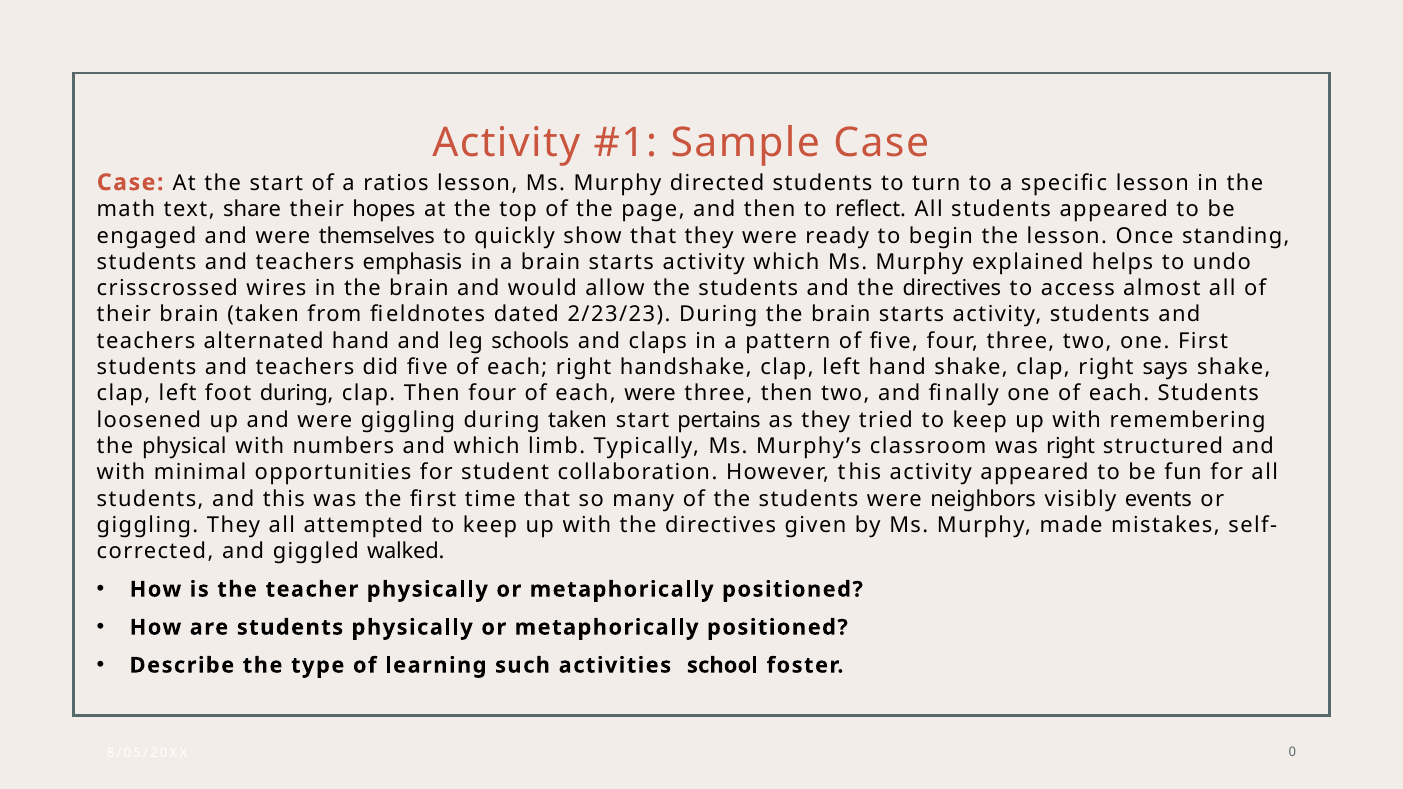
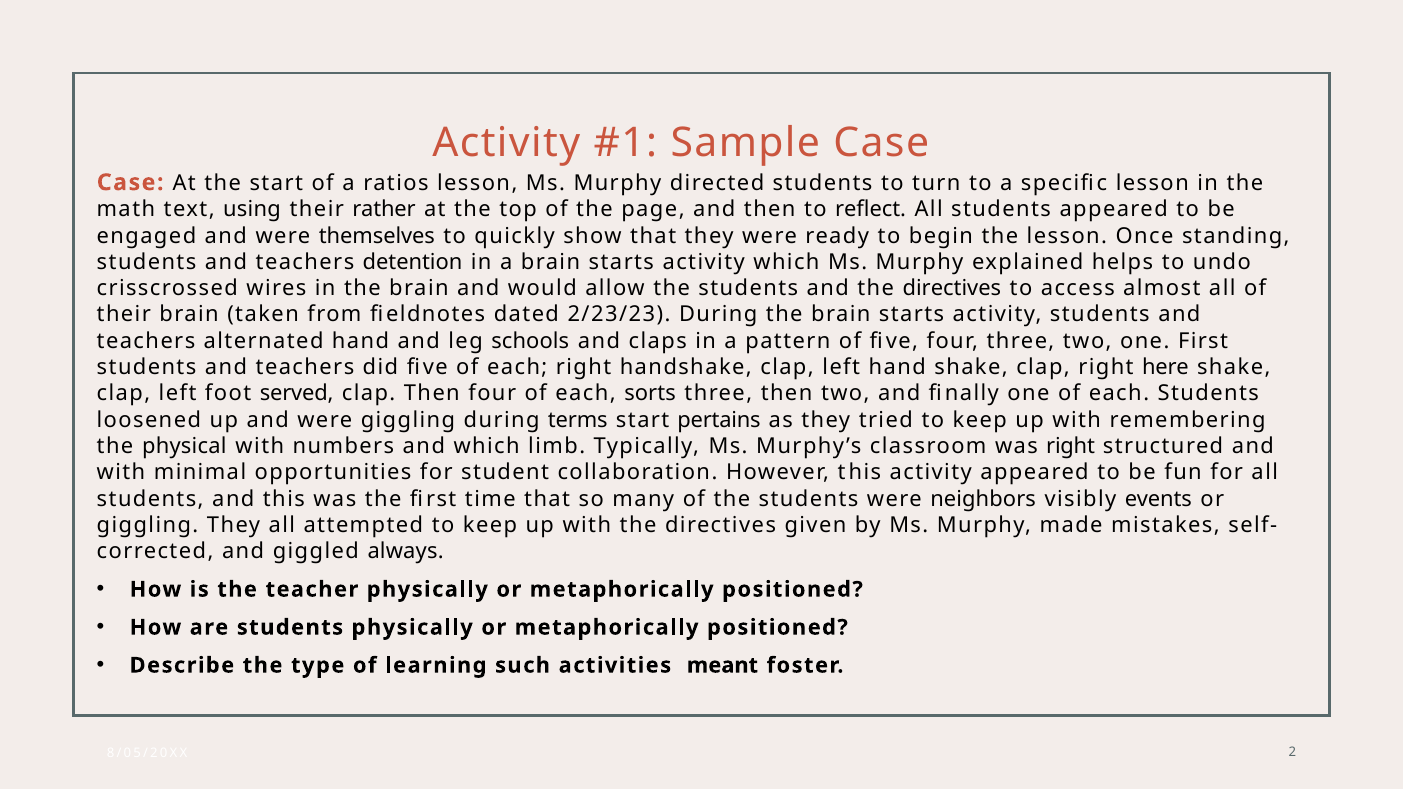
share: share -> using
hopes: hopes -> rather
emphasis: emphasis -> detention
says: says -> here
foot during: during -> served
each were: were -> sorts
during taken: taken -> terms
walked: walked -> always
school: school -> meant
0: 0 -> 2
